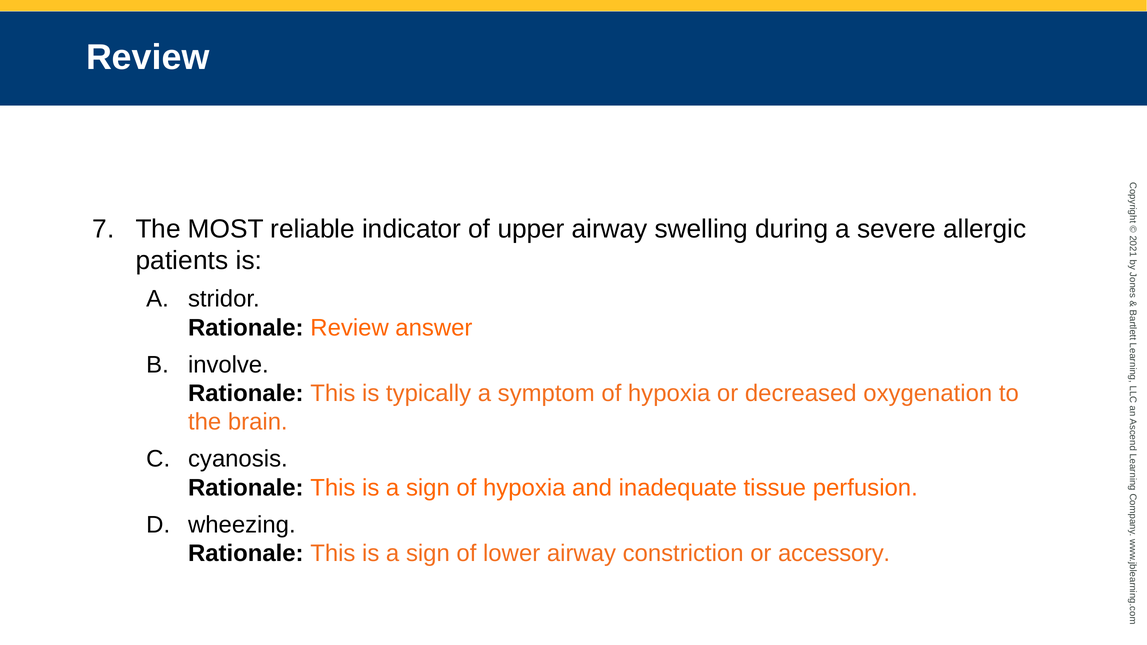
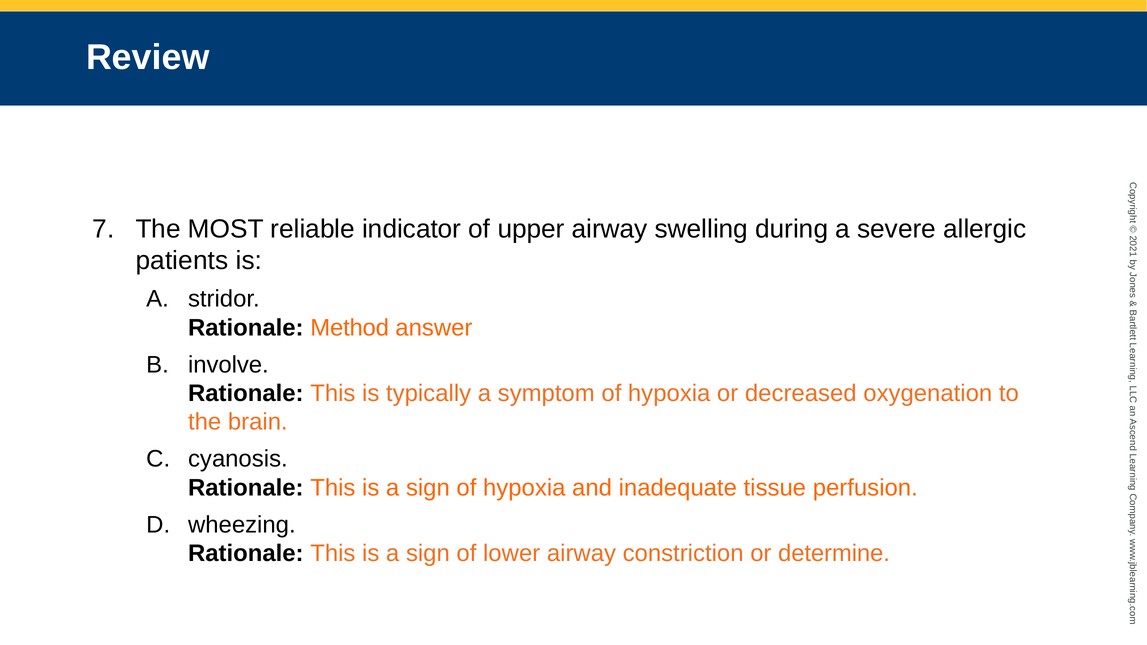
Rationale Review: Review -> Method
accessory: accessory -> determine
